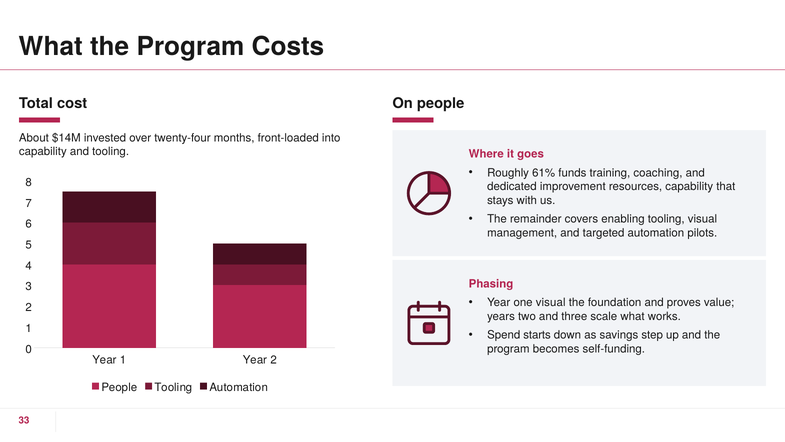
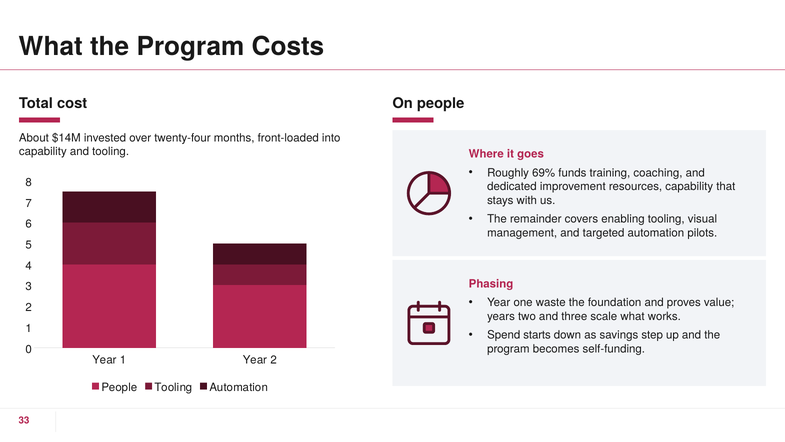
61%: 61% -> 69%
one visual: visual -> waste
